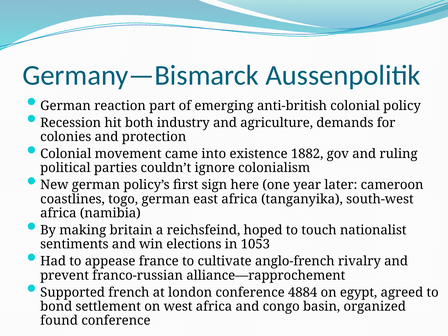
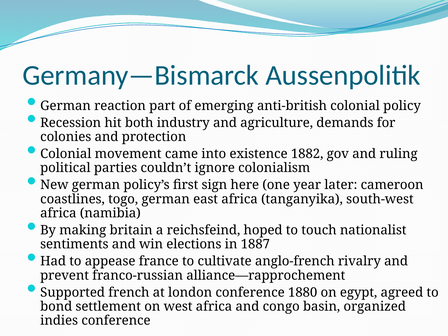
1053: 1053 -> 1887
4884: 4884 -> 1880
found: found -> indies
